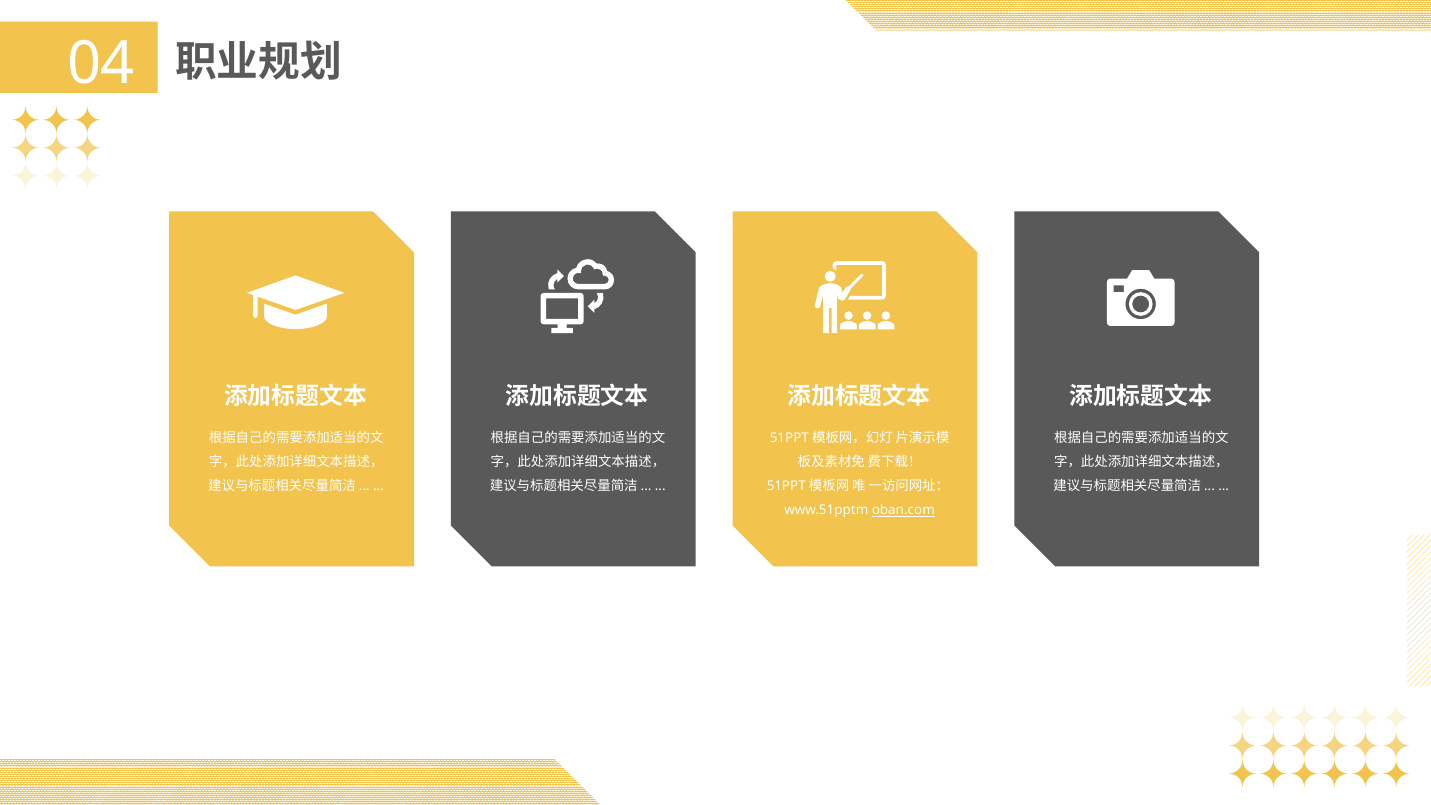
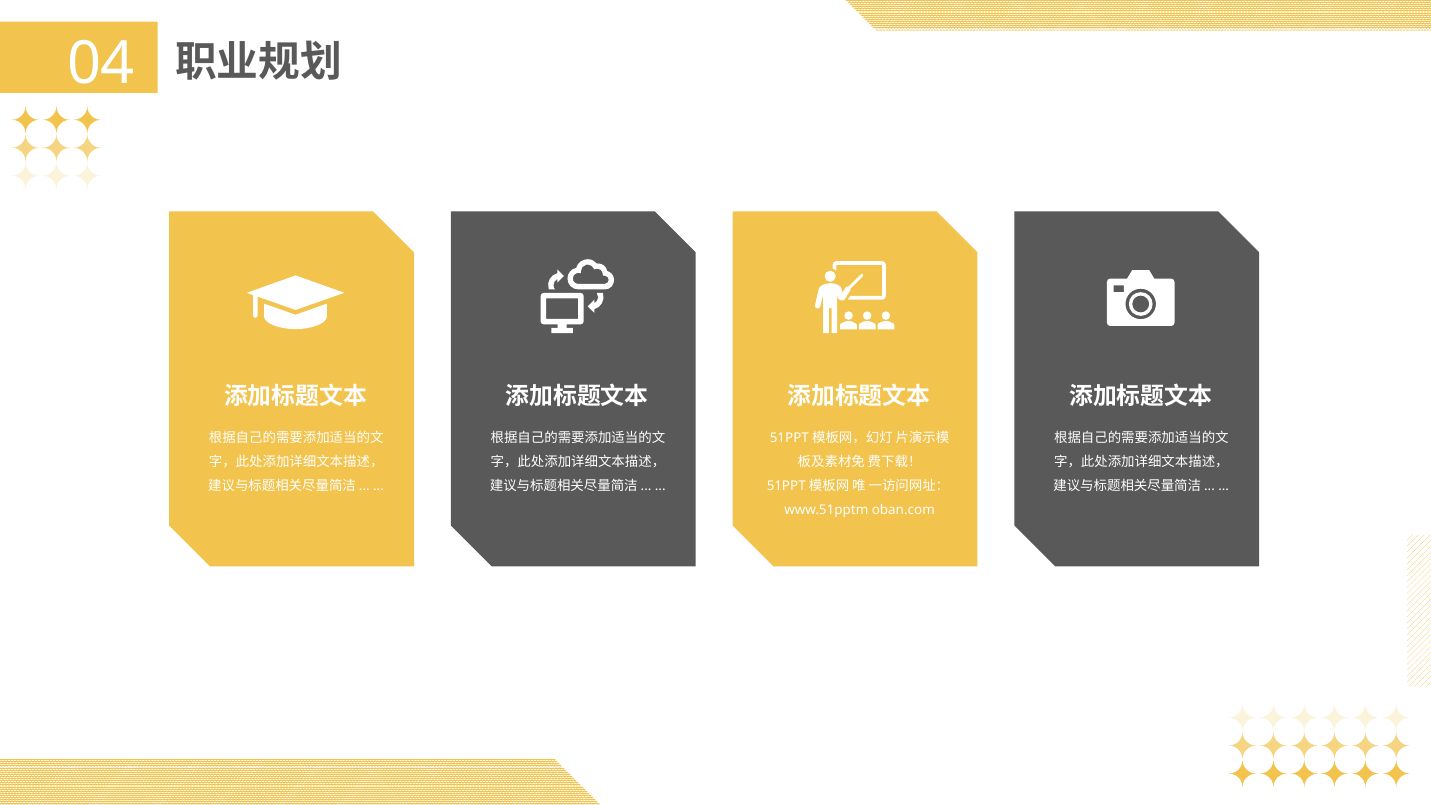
oban.com underline: present -> none
